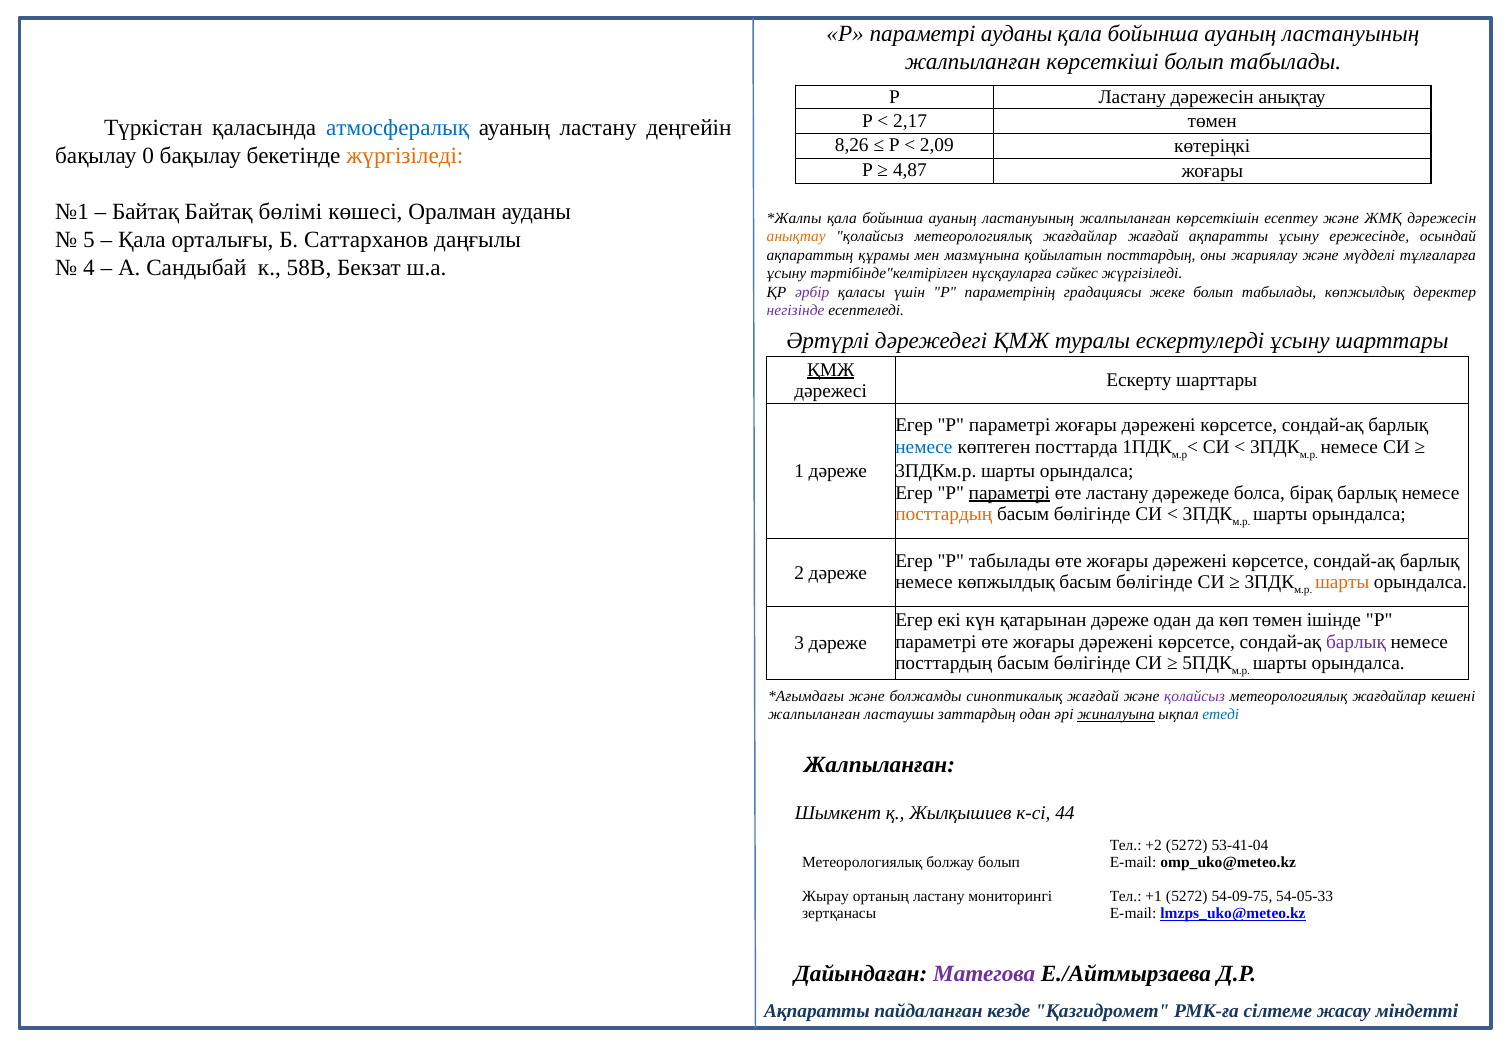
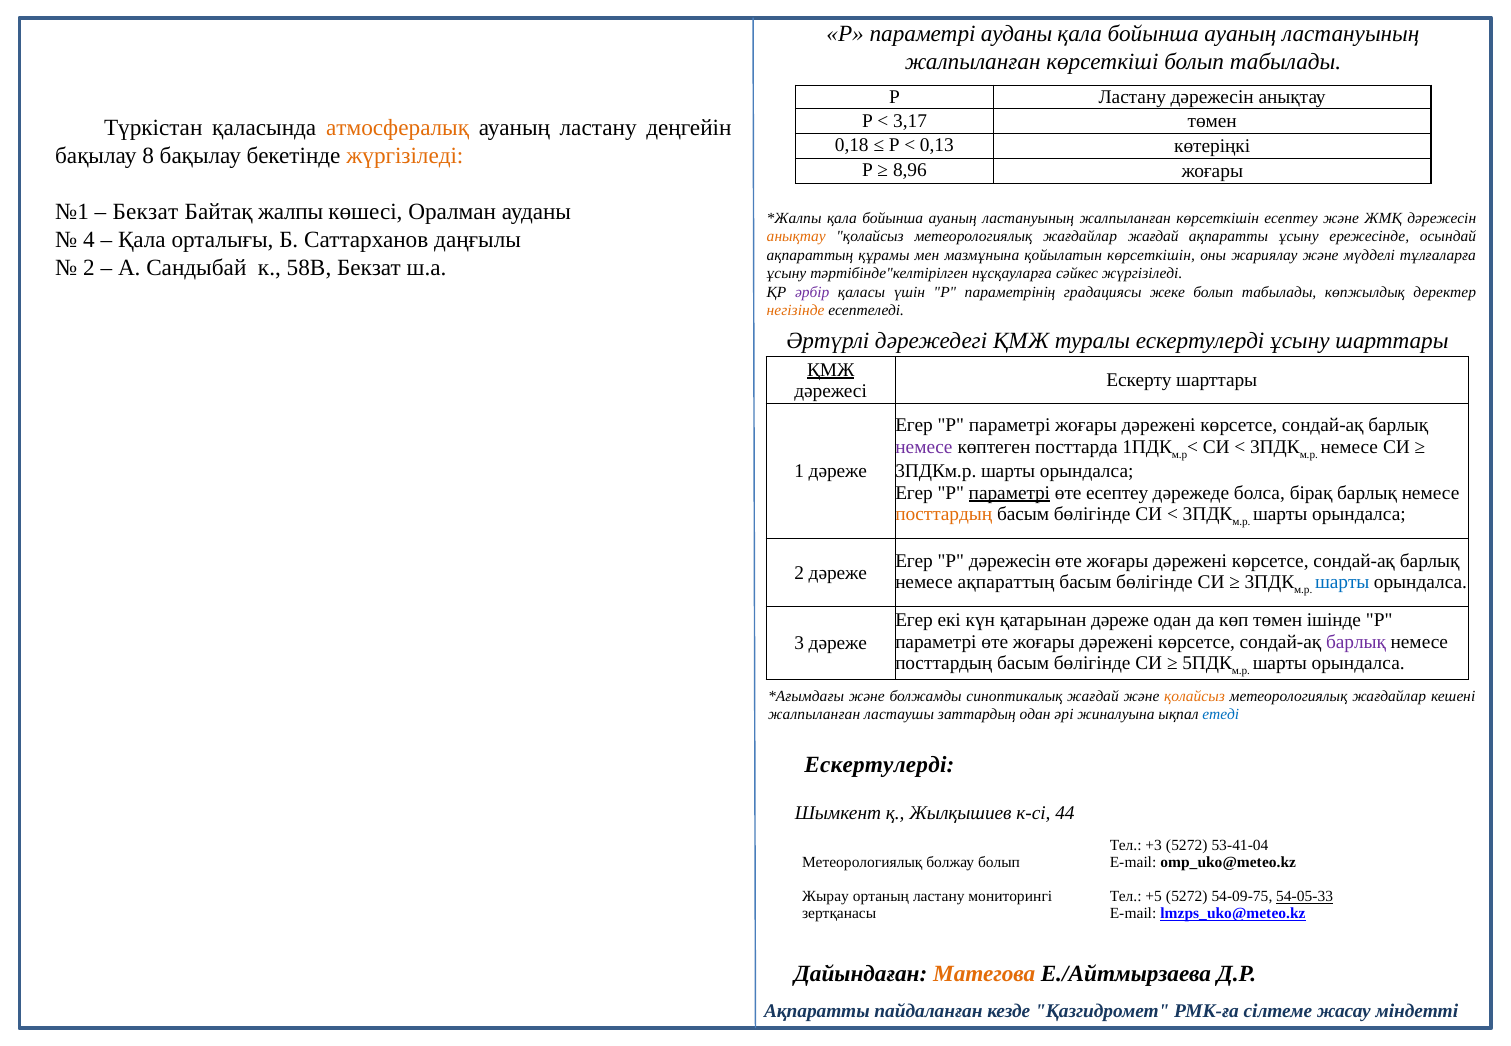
2,17: 2,17 -> 3,17
атмосфералық colour: blue -> orange
8,26: 8,26 -> 0,18
2,09: 2,09 -> 0,13
0: 0 -> 8
4,87: 4,87 -> 8,96
Байтақ at (146, 212): Байтақ -> Бекзат
бөлімі: бөлімі -> жалпы
5: 5 -> 4
қойылатын посттардың: посттардың -> көрсеткішін
4 at (89, 267): 4 -> 2
негізінде colour: purple -> orange
немесе at (924, 447) colour: blue -> purple
өте ластану: ластану -> есептеу
Р табылады: табылады -> дәрежесін
немесе көпжылдық: көпжылдық -> ақпараттың
шарты at (1342, 582) colour: orange -> blue
қолайсыз at (1195, 696) colour: purple -> orange
жиналуына underline: present -> none
Жалпыланған at (880, 765): Жалпыланған -> Ескертулерді
+2: +2 -> +3
+1: +1 -> +5
54-05-33 underline: none -> present
Матегова colour: purple -> orange
